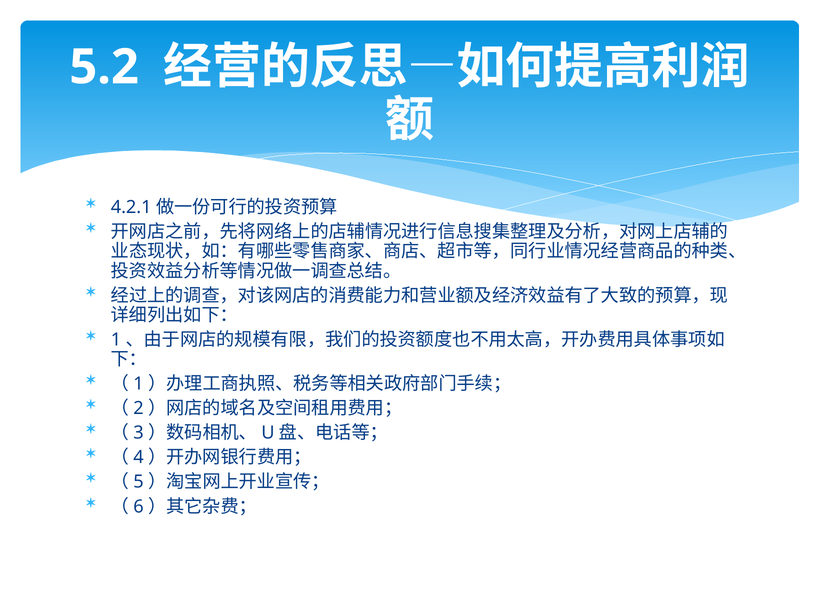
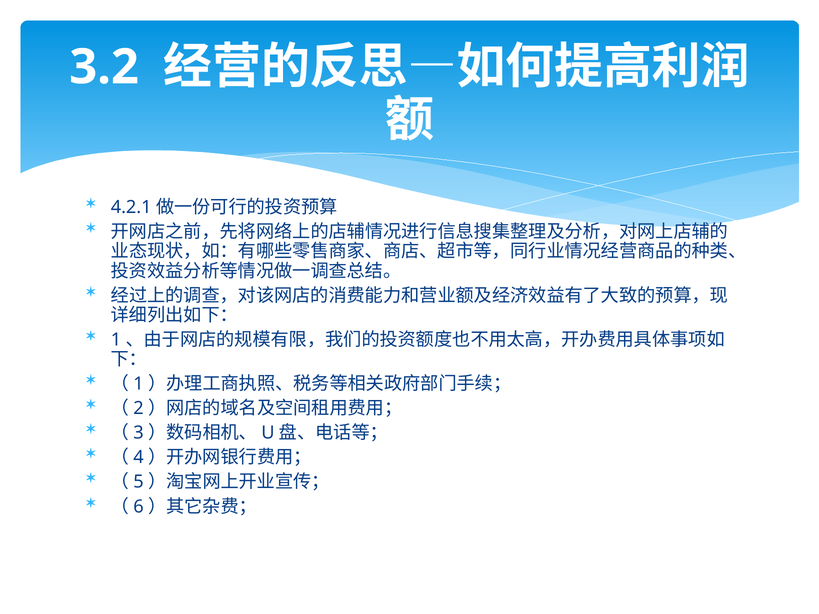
5.2: 5.2 -> 3.2
